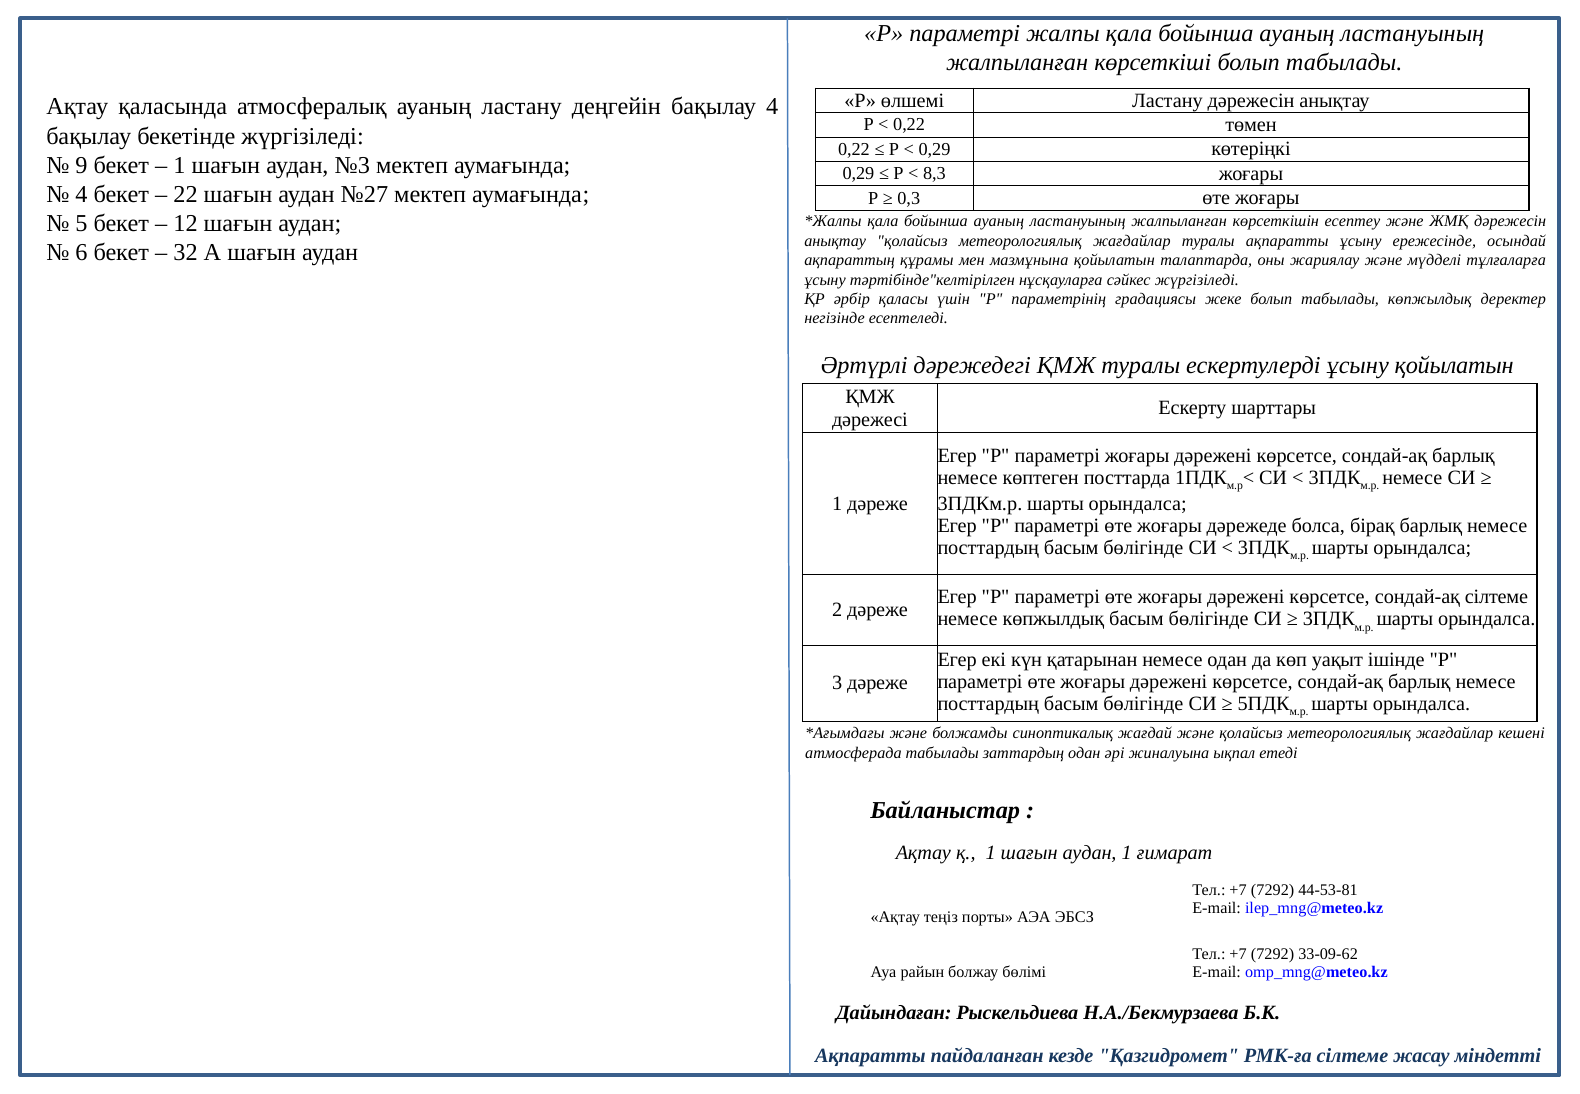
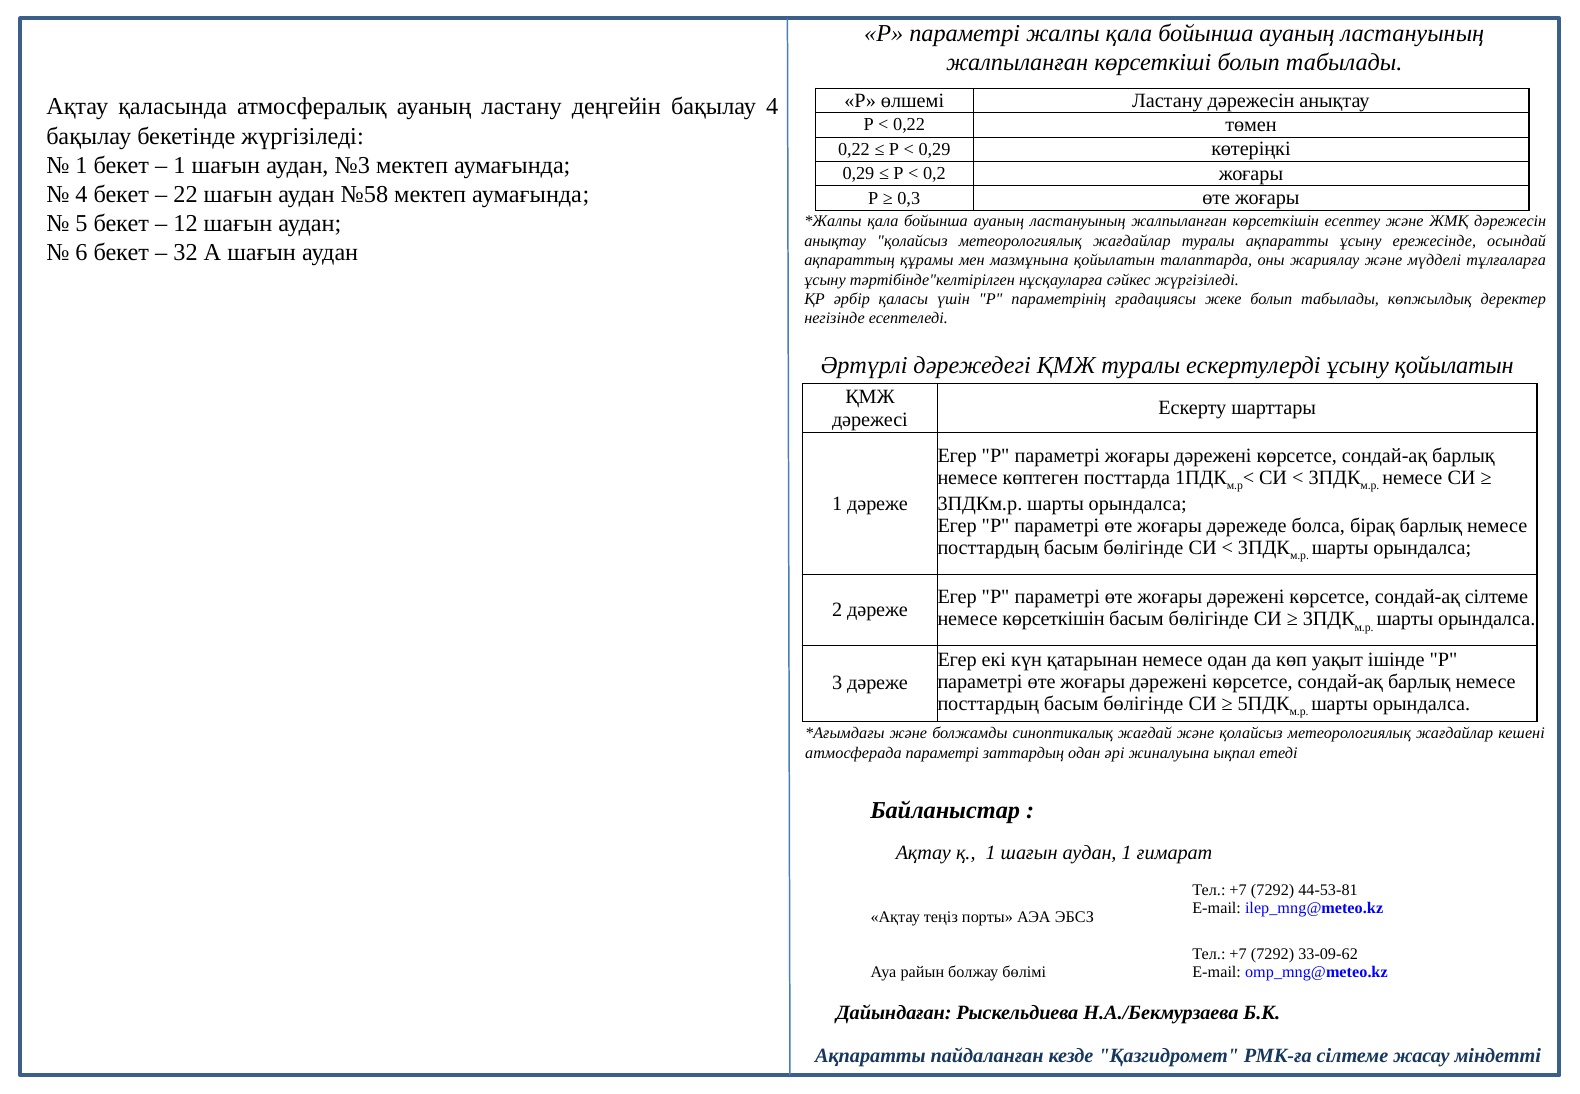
9 at (82, 165): 9 -> 1
8,3: 8,3 -> 0,2
№27: №27 -> №58
немесе көпжылдық: көпжылдық -> көрсеткішін
атмосферада табылады: табылады -> параметрі
